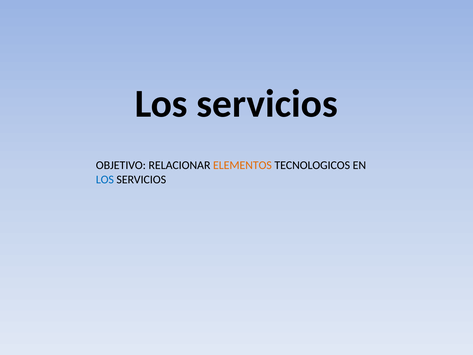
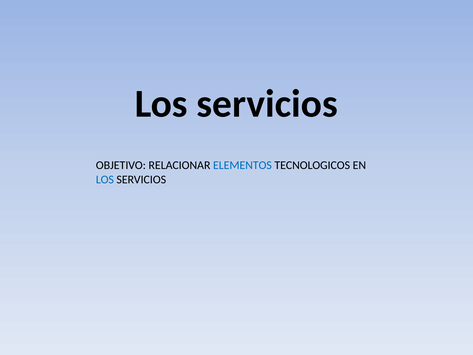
ELEMENTOS colour: orange -> blue
